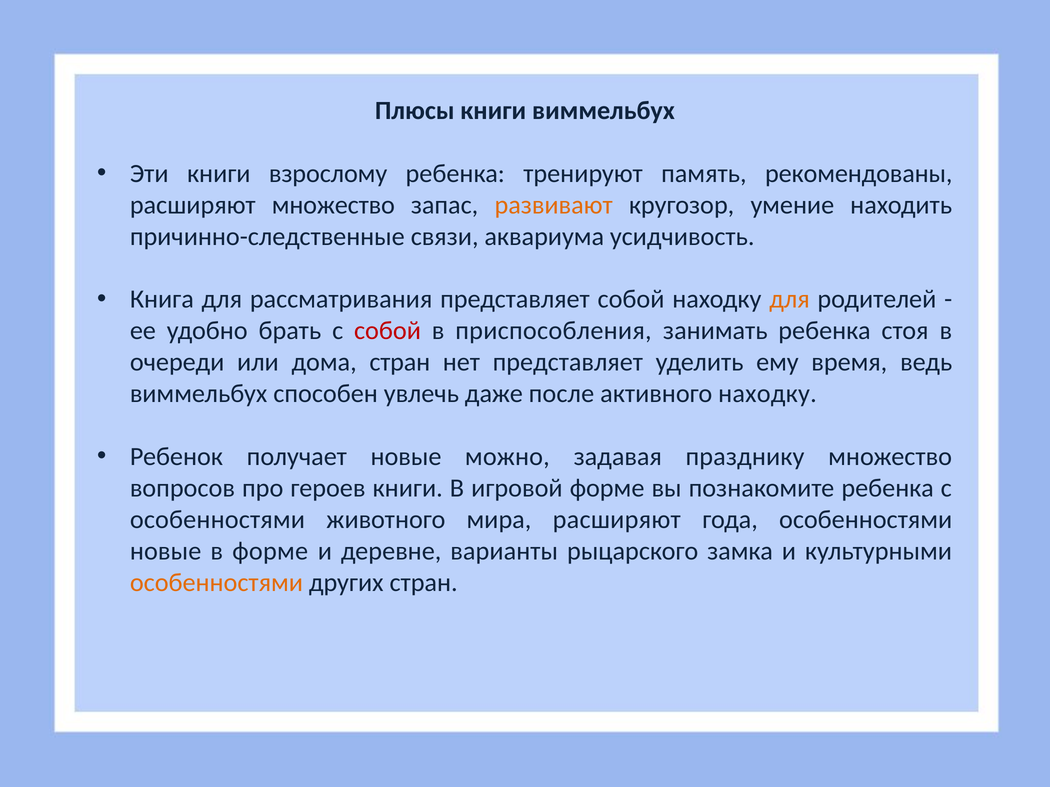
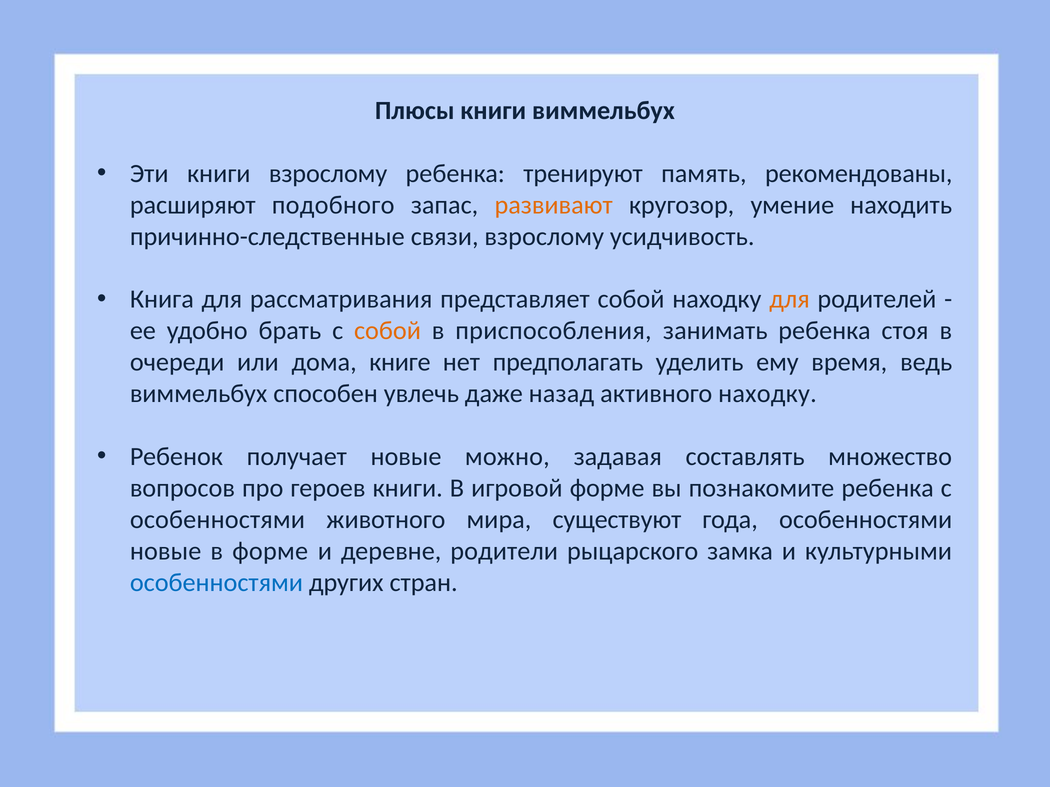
расширяют множество: множество -> подобного
связи аквариума: аквариума -> взрослому
собой at (387, 331) colour: red -> orange
дома стран: стран -> книге
нет представляет: представляет -> предполагать
после: после -> назад
празднику: празднику -> составлять
мира расширяют: расширяют -> существуют
варианты: варианты -> родители
особенностями at (216, 583) colour: orange -> blue
